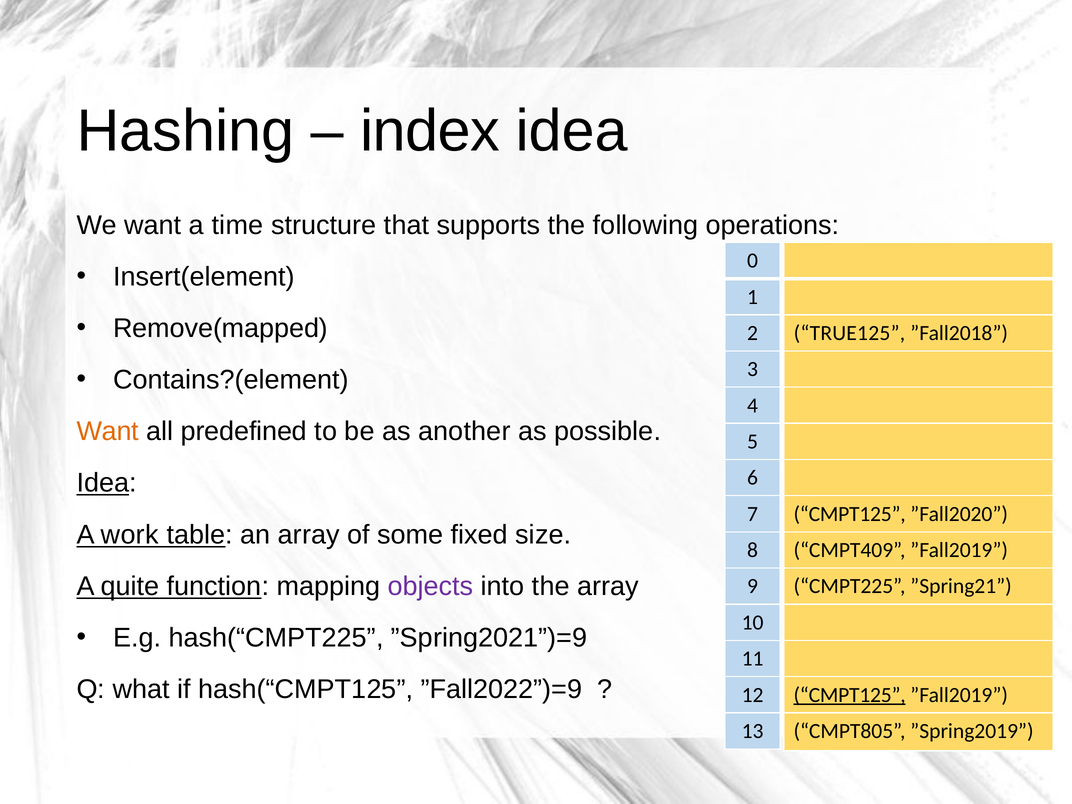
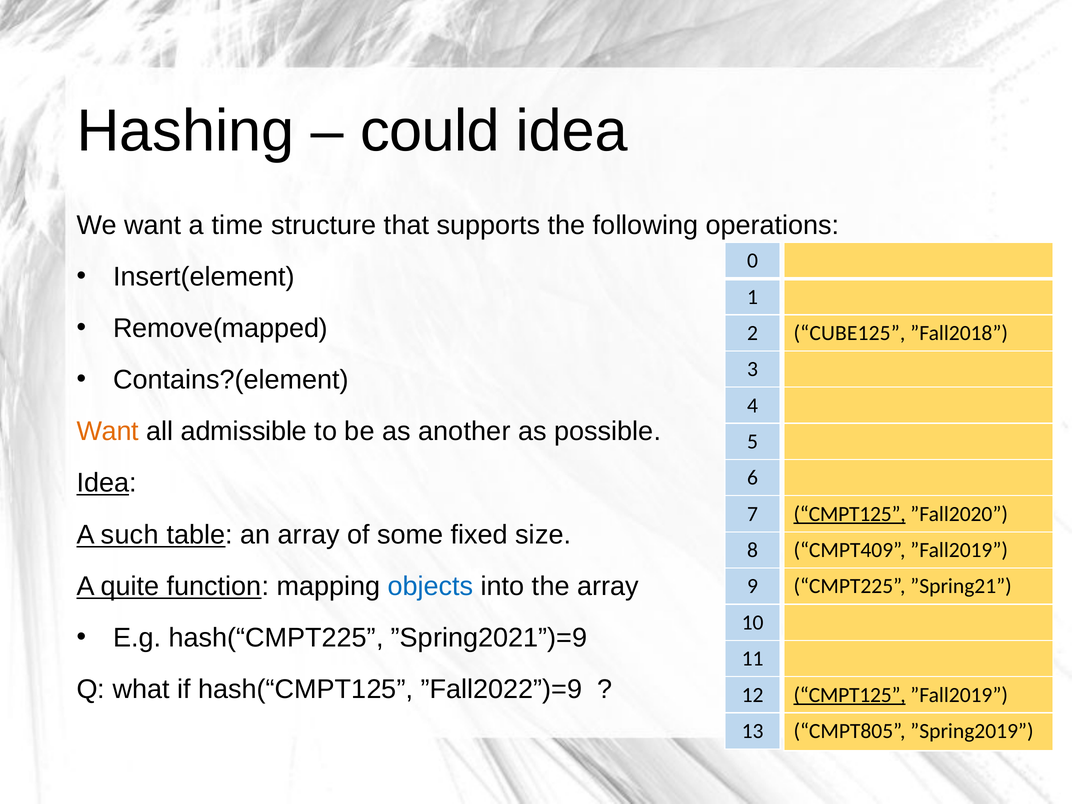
index: index -> could
TRUE125: TRUE125 -> CUBE125
predefined: predefined -> admissible
CMPT125 at (850, 514) underline: none -> present
work: work -> such
objects colour: purple -> blue
